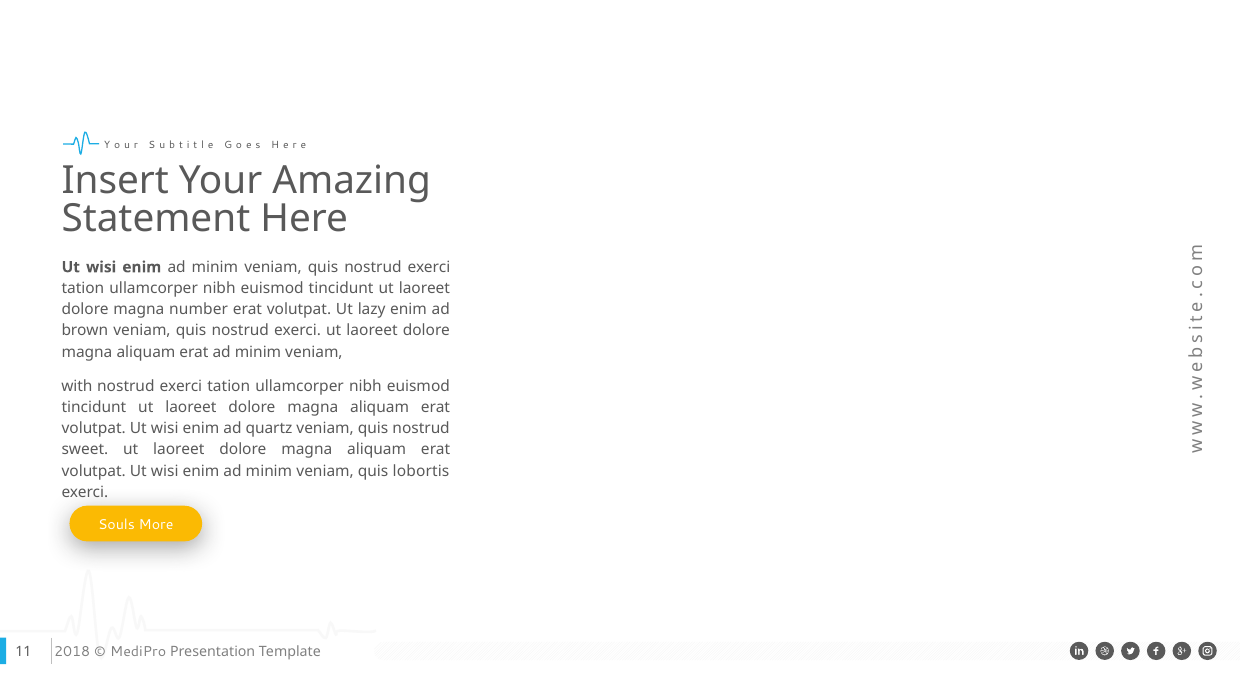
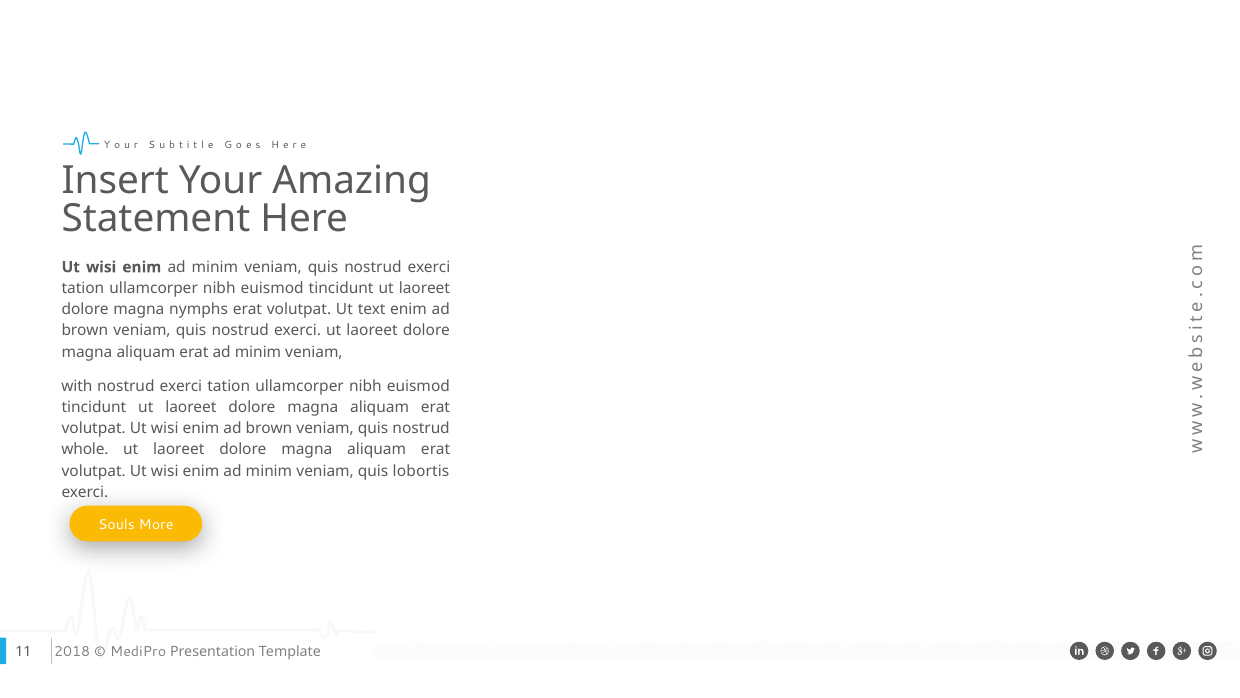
number: number -> nymphs
lazy: lazy -> text
wisi enim ad quartz: quartz -> brown
sweet: sweet -> whole
